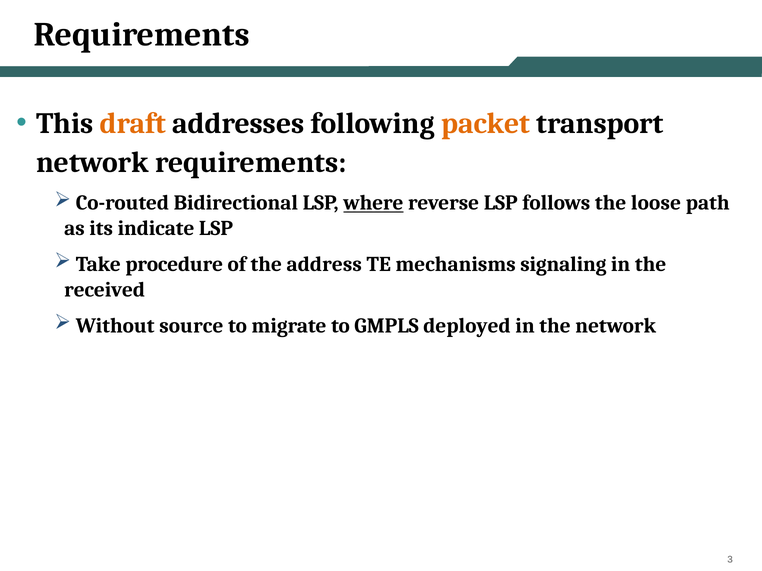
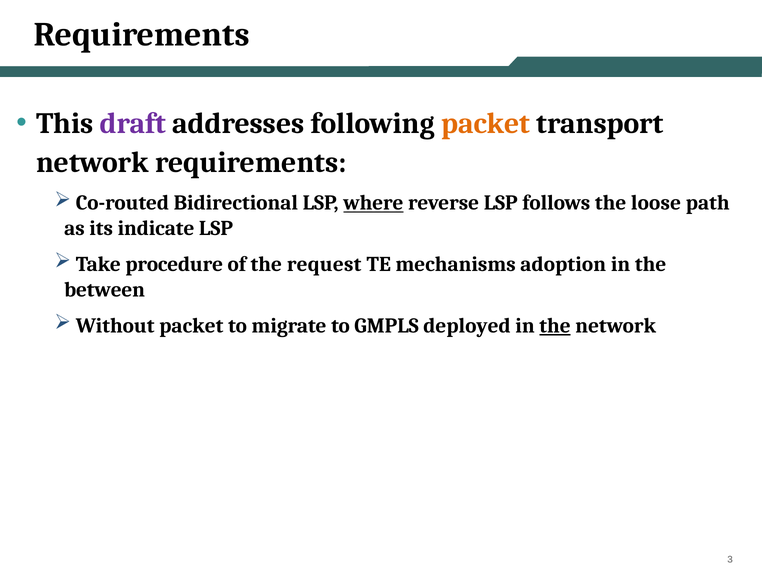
draft colour: orange -> purple
address: address -> request
signaling: signaling -> adoption
received: received -> between
Without source: source -> packet
the at (555, 326) underline: none -> present
